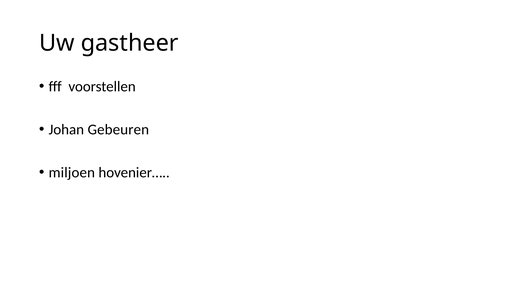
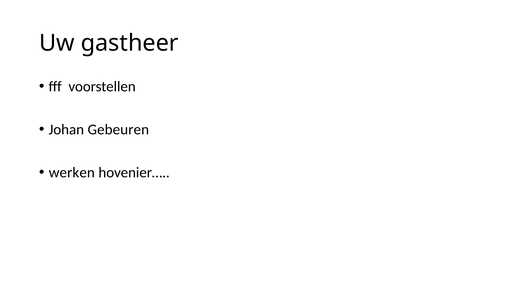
miljoen: miljoen -> werken
